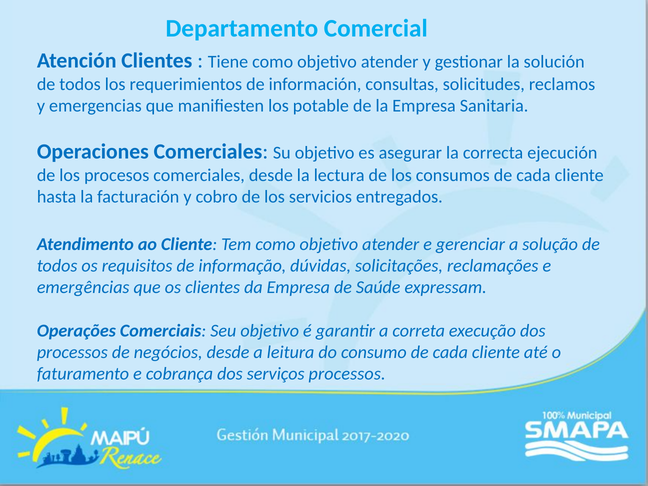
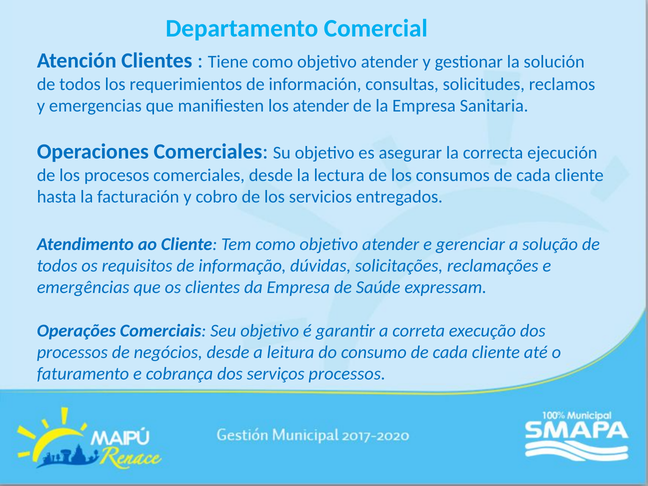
los potable: potable -> atender
